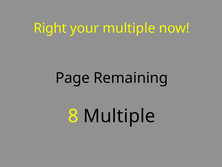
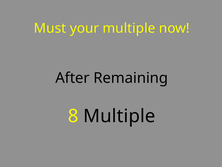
Right: Right -> Must
Page: Page -> After
